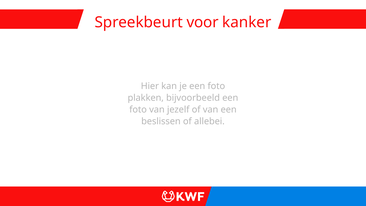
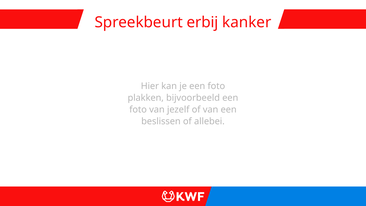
voor: voor -> erbij
